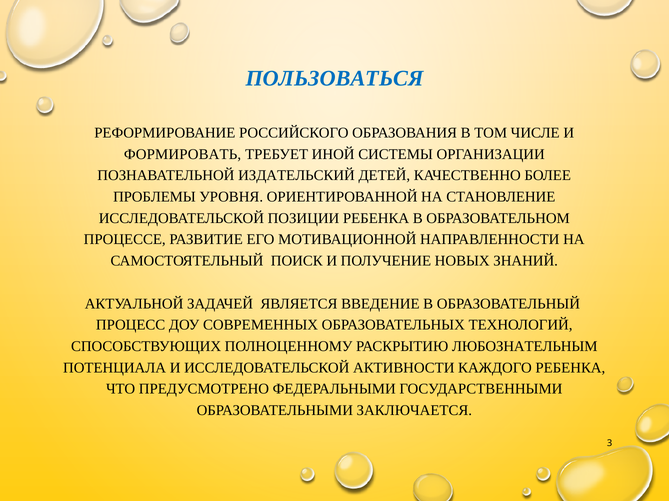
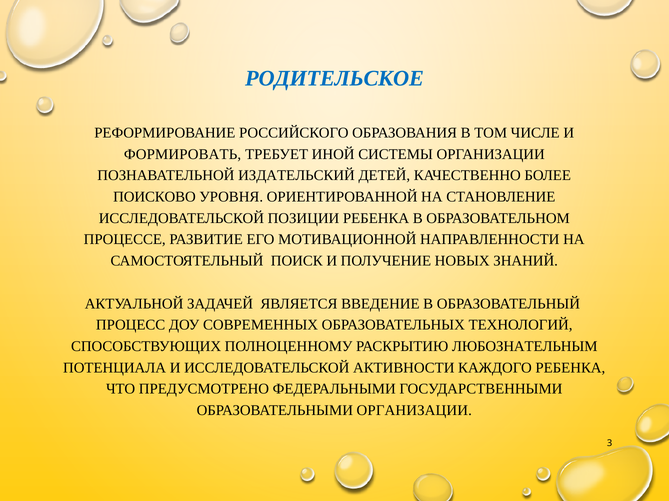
ПОЛЬЗОВАТЬСЯ: ПОЛЬЗОВАТЬСЯ -> РОДИТЕЛЬСКОЕ
ПРОБЛЕМЫ: ПРОБЛЕМЫ -> ПОИСКОВО
ОБРАЗОВАТЕЛЬНЫМИ ЗАКЛЮЧАЕТСЯ: ЗАКЛЮЧАЕТСЯ -> ОРГАНИЗАЦИИ
